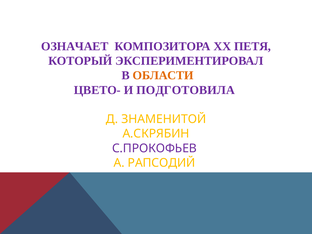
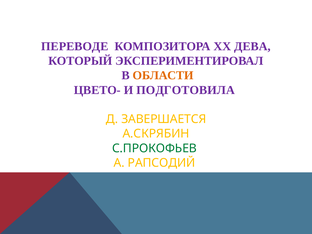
ОЗНАЧАЕТ: ОЗНАЧАЕТ -> ПЕРЕВОДЕ
ПЕТЯ: ПЕТЯ -> ДЕВА
ЗНАМЕНИТОЙ: ЗНАМЕНИТОЙ -> ЗАВЕРШАЕТСЯ
С.ПРОКОФЬЕВ colour: purple -> green
